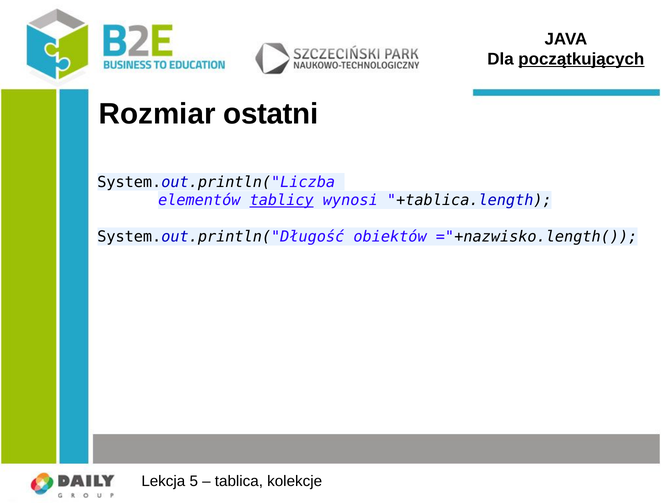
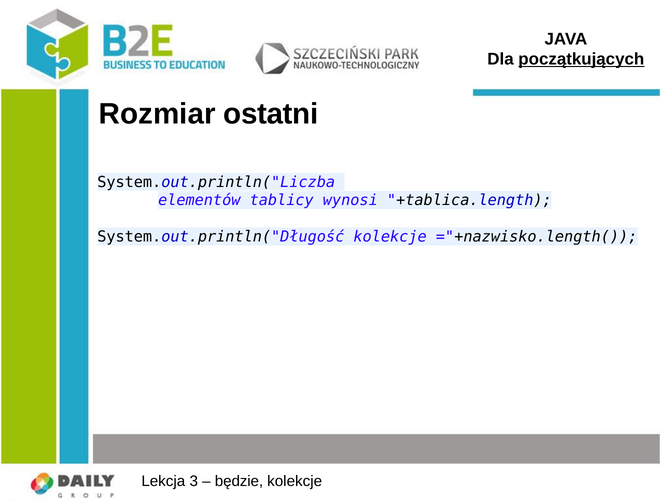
tablicy underline: present -> none
System.out.println("Długość obiektów: obiektów -> kolekcje
5: 5 -> 3
tablica: tablica -> będzie
